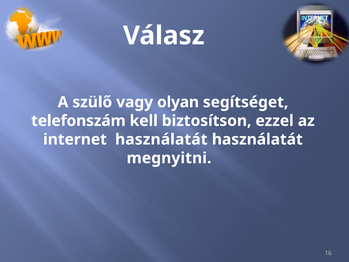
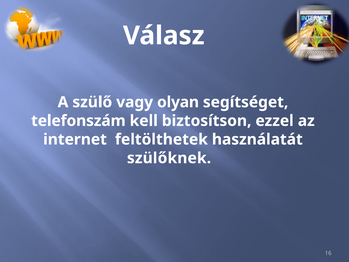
internet használatát: használatát -> feltölthetek
megnyitni: megnyitni -> szülőknek
